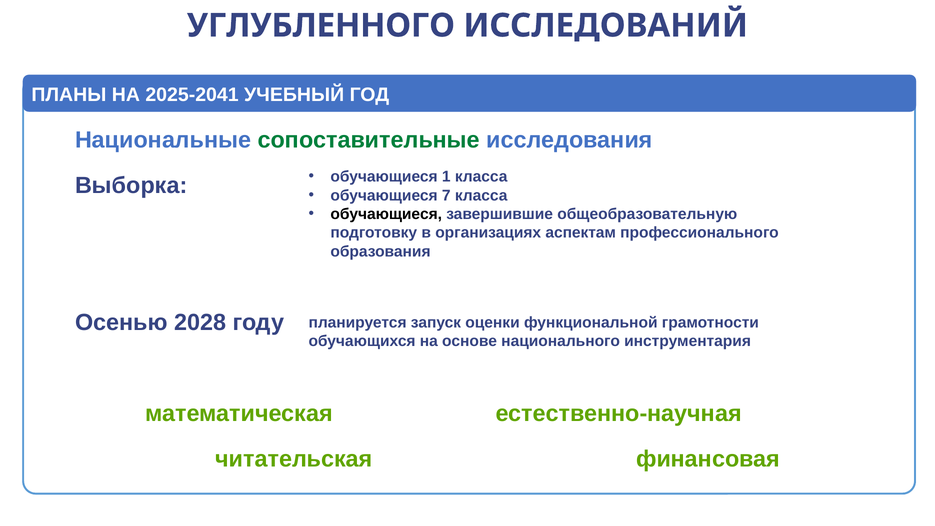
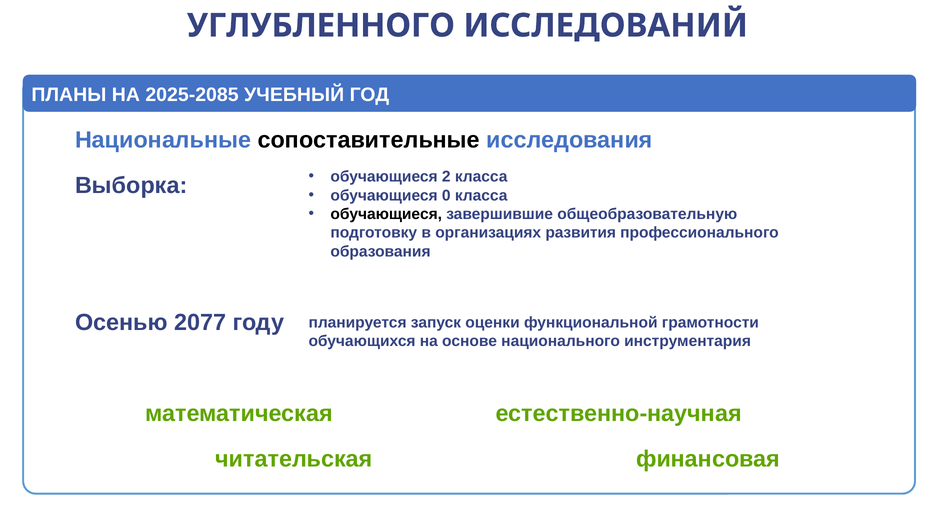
2025-2041: 2025-2041 -> 2025-2085
сопоставительные colour: green -> black
1: 1 -> 2
7: 7 -> 0
аспектам: аспектам -> развития
2028: 2028 -> 2077
